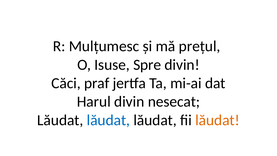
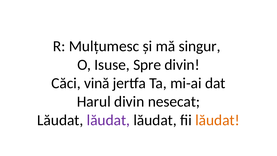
prețul: prețul -> singur
praf: praf -> vină
lăudat at (108, 120) colour: blue -> purple
